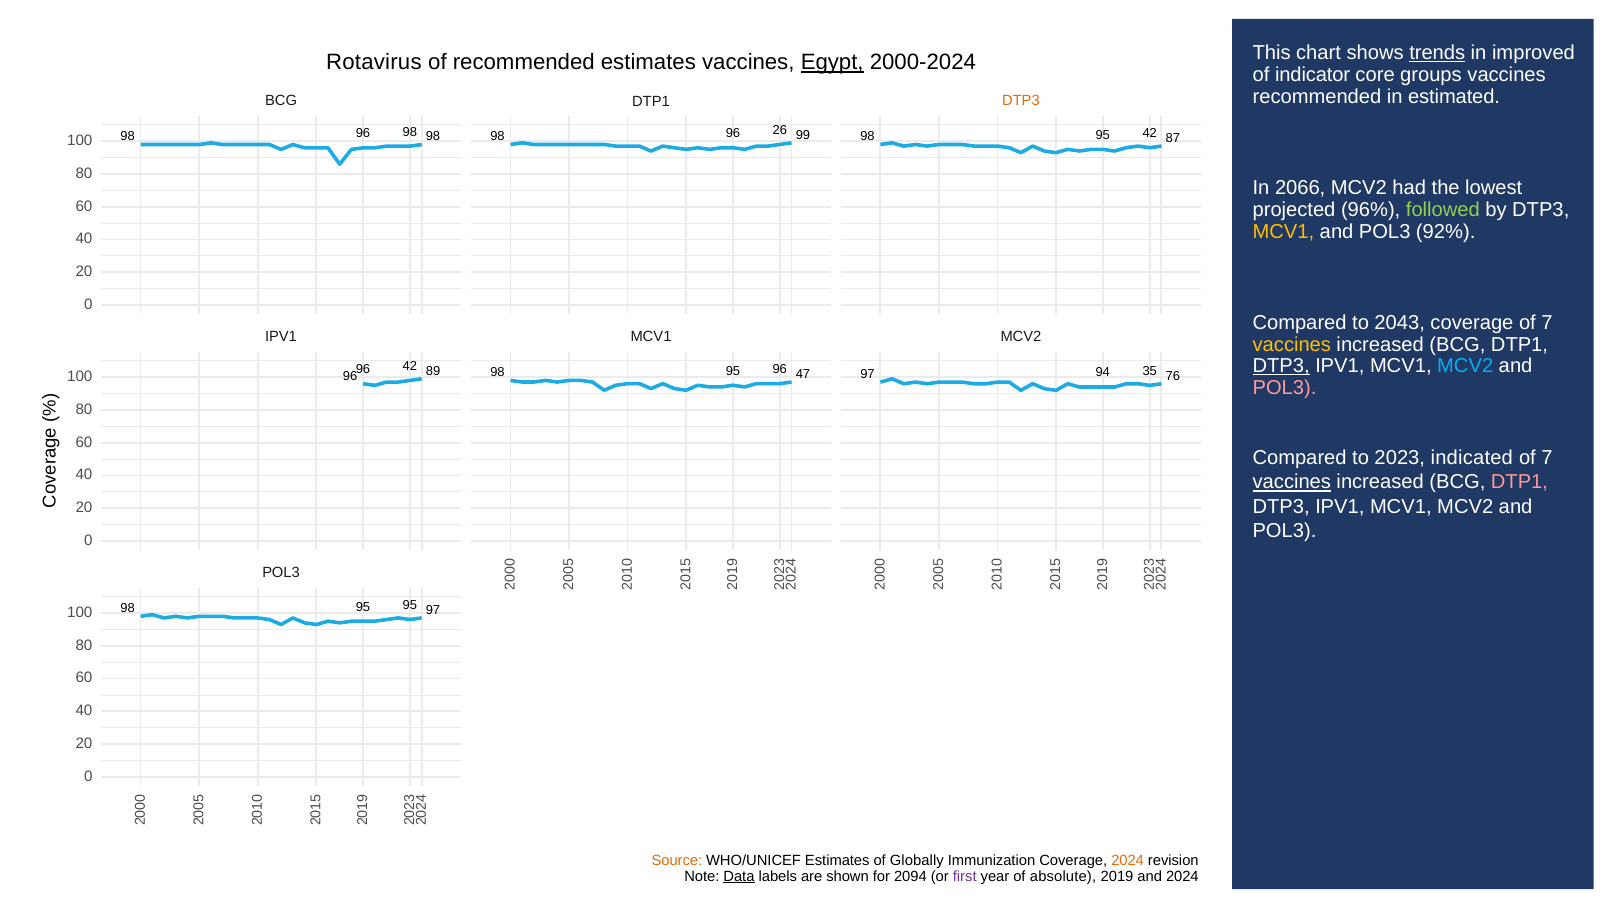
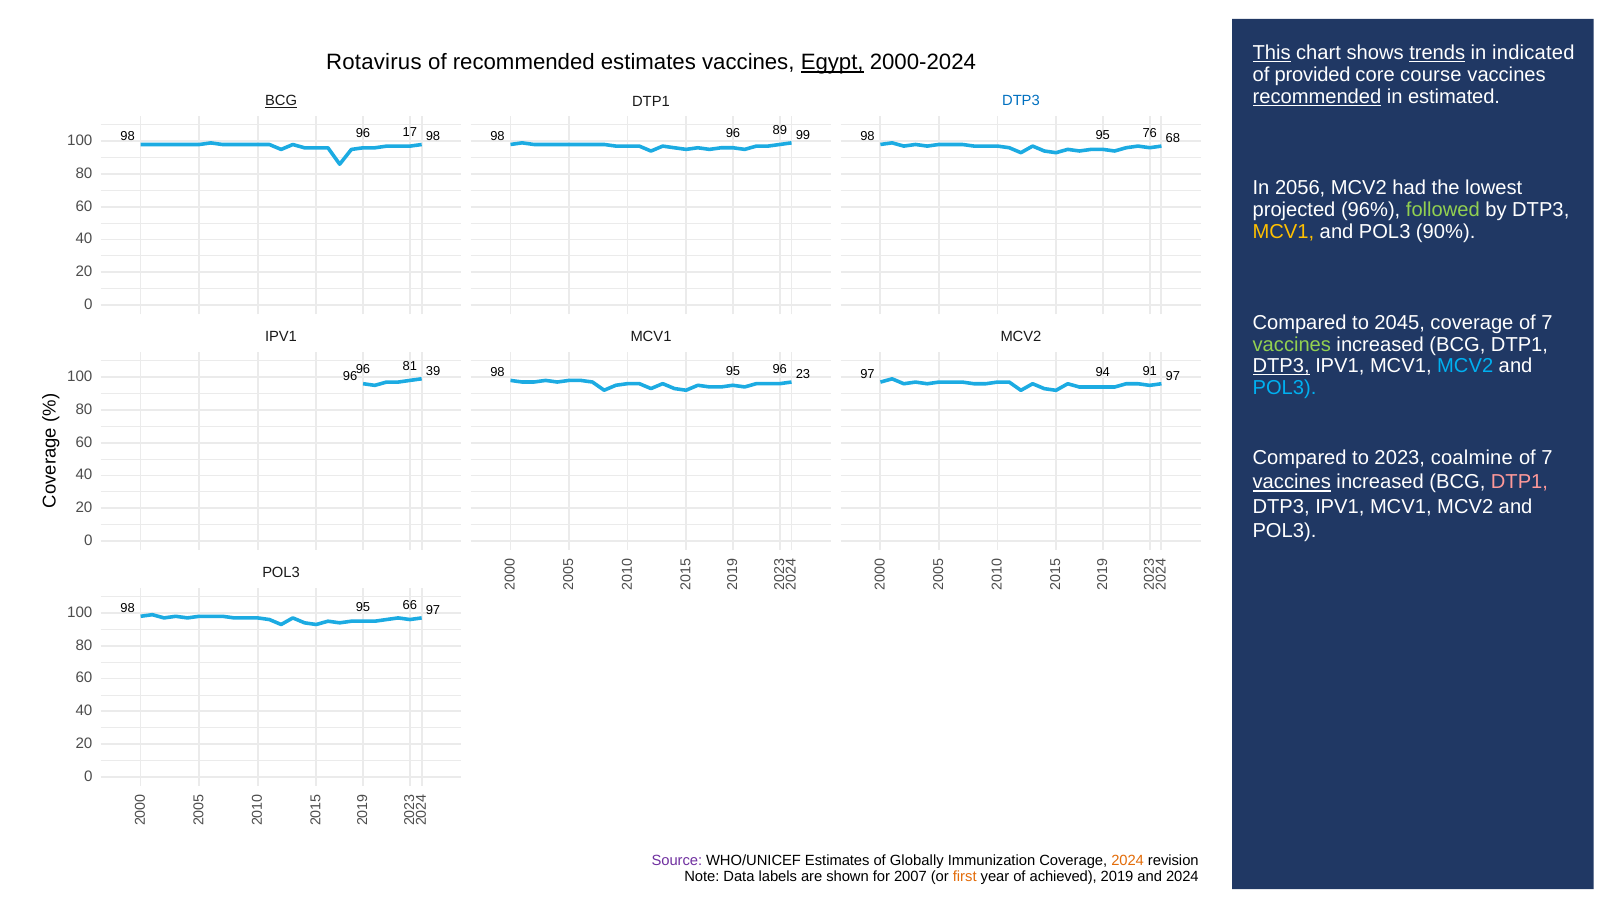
This underline: none -> present
improved: improved -> indicated
indicator: indicator -> provided
groups: groups -> course
recommended at (1317, 97) underline: none -> present
BCG at (281, 101) underline: none -> present
DTP3 at (1021, 101) colour: orange -> blue
98 at (410, 132): 98 -> 17
26: 26 -> 89
95 42: 42 -> 76
87: 87 -> 68
2066: 2066 -> 2056
92%: 92% -> 90%
2043: 2043 -> 2045
vaccines at (1292, 344) colour: yellow -> light green
96 42: 42 -> 81
47: 47 -> 23
35: 35 -> 91
97 76: 76 -> 97
89: 89 -> 39
POL3 at (1285, 388) colour: pink -> light blue
indicated: indicated -> coalmine
95 95: 95 -> 66
Source colour: orange -> purple
Data underline: present -> none
2094: 2094 -> 2007
first colour: purple -> orange
absolute: absolute -> achieved
